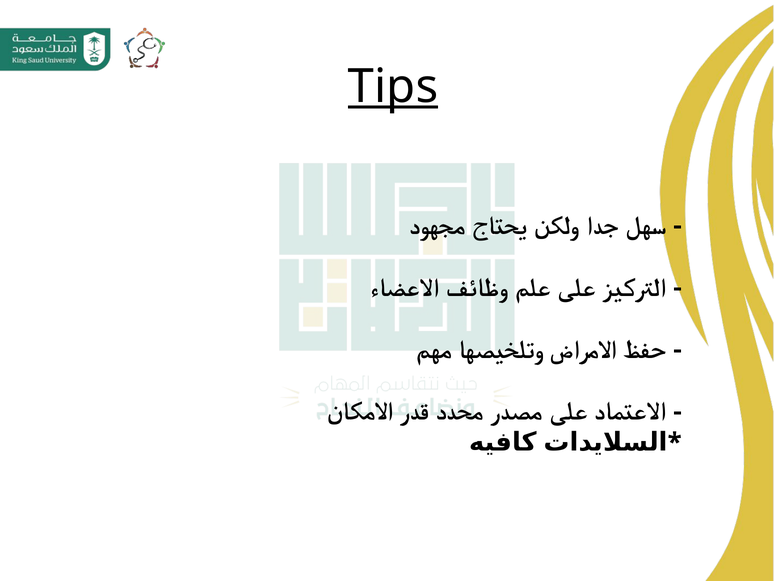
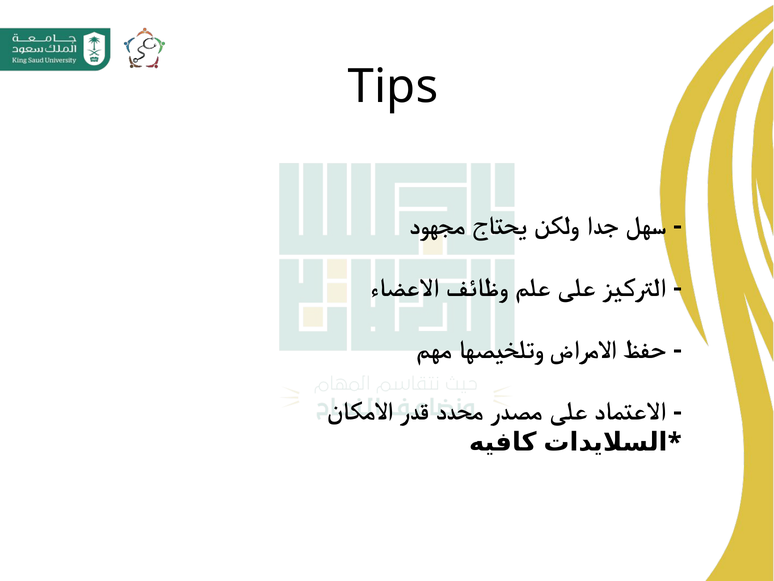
Tips underline: present -> none
